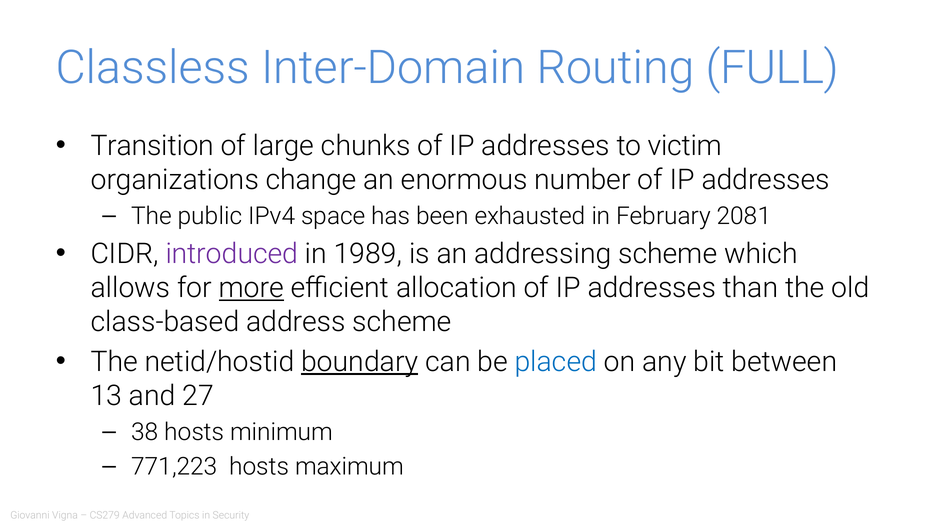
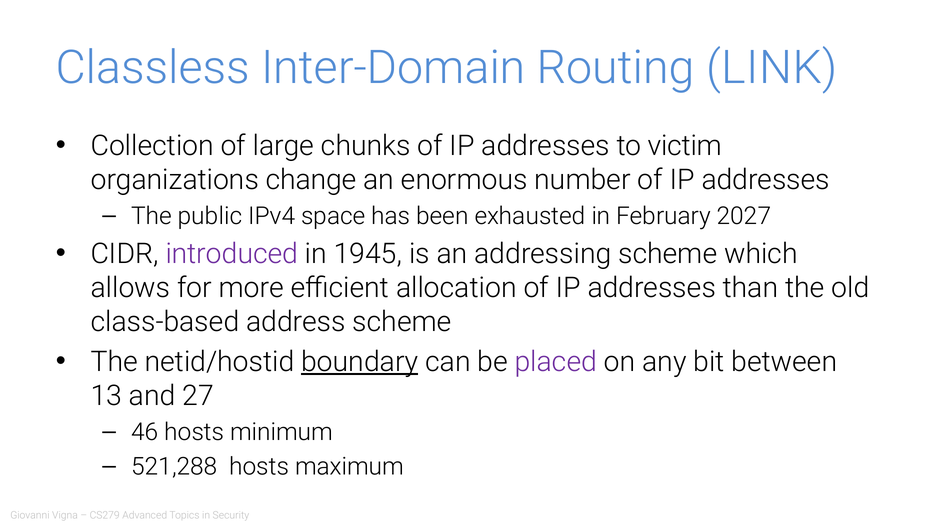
FULL: FULL -> LINK
Transition: Transition -> Collection
2081: 2081 -> 2027
1989: 1989 -> 1945
more underline: present -> none
placed colour: blue -> purple
38: 38 -> 46
771,223: 771,223 -> 521,288
